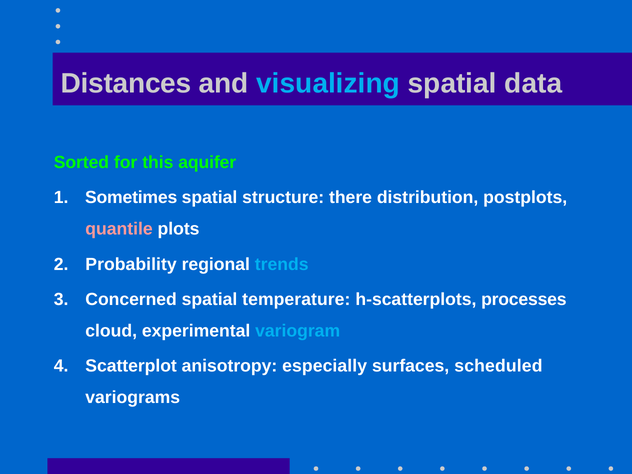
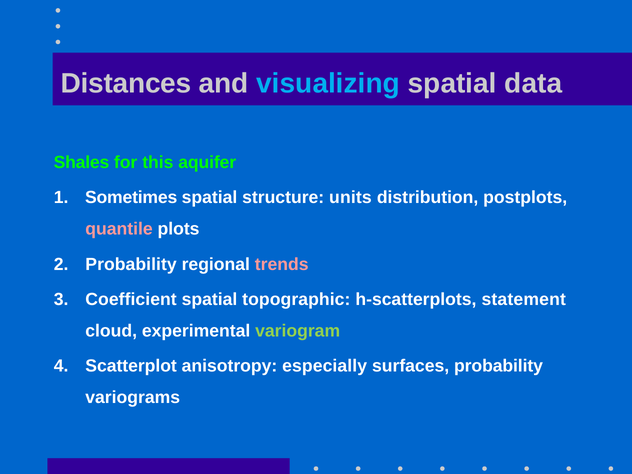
Sorted: Sorted -> Shales
there: there -> units
trends colour: light blue -> pink
Concerned: Concerned -> Coefficient
temperature: temperature -> topographic
processes: processes -> statement
variogram colour: light blue -> light green
surfaces scheduled: scheduled -> probability
